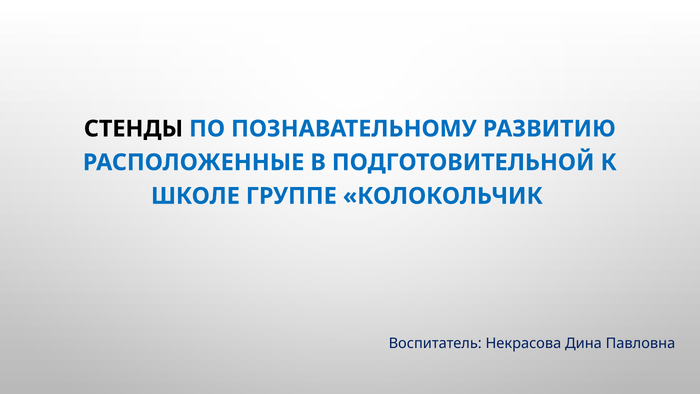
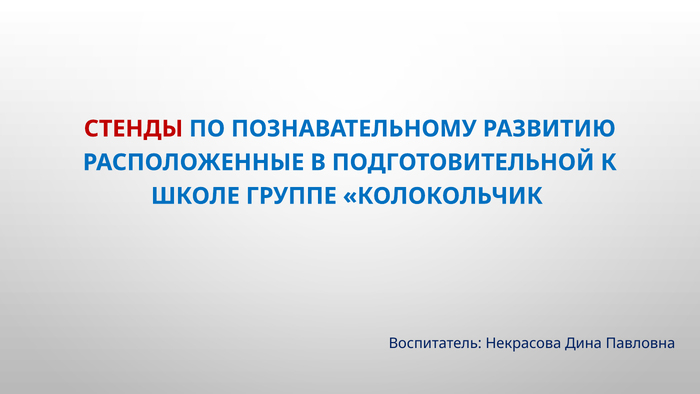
СТЕНДЫ colour: black -> red
